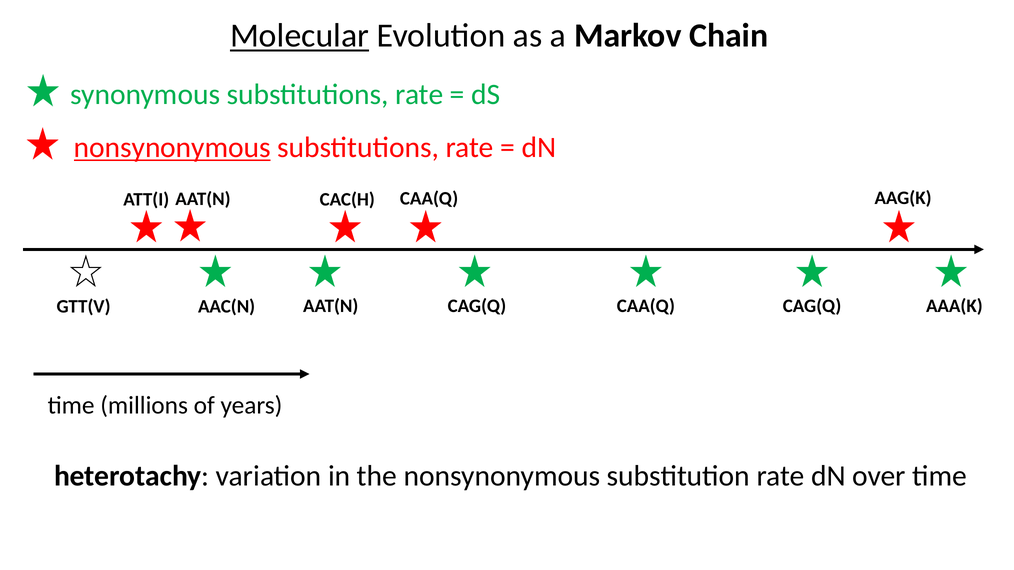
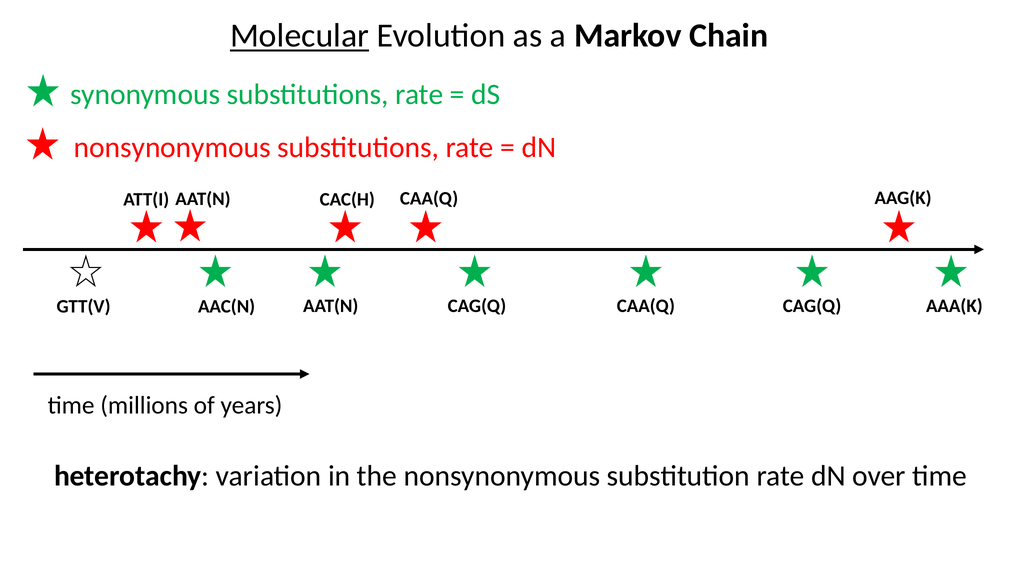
nonsynonymous at (172, 148) underline: present -> none
